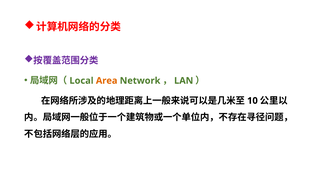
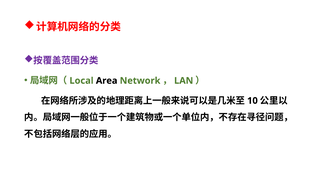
Area colour: orange -> black
